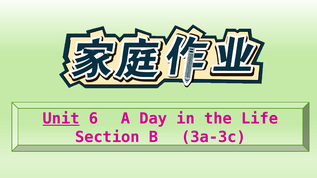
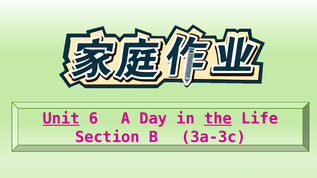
the underline: none -> present
